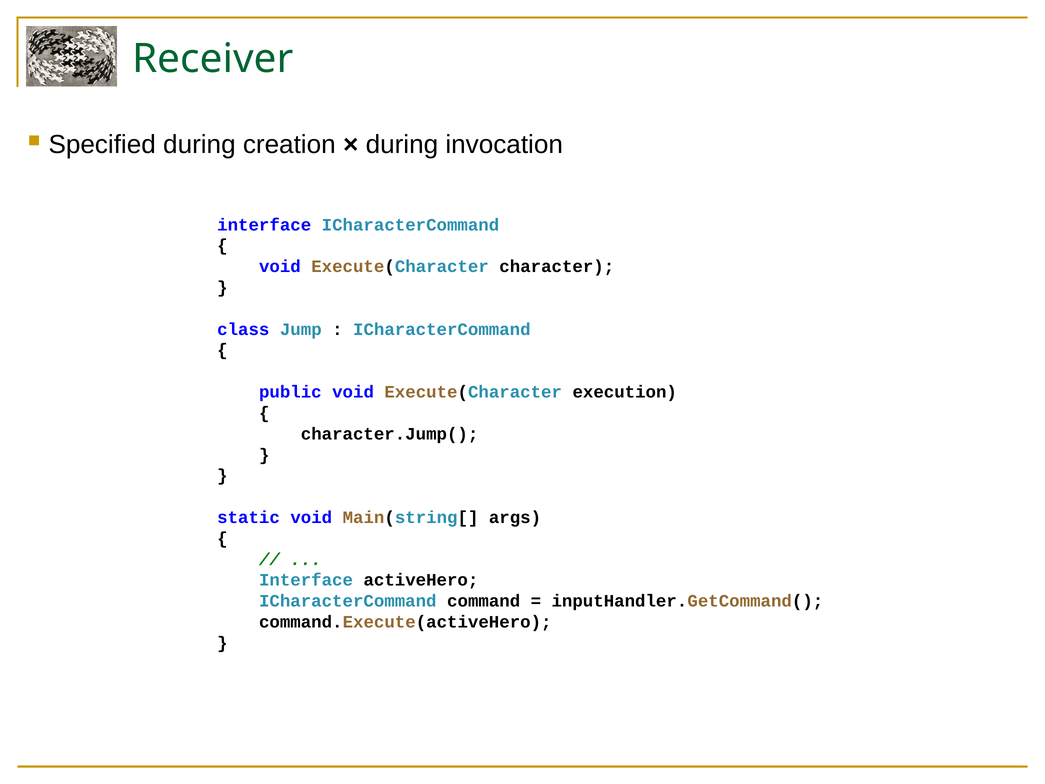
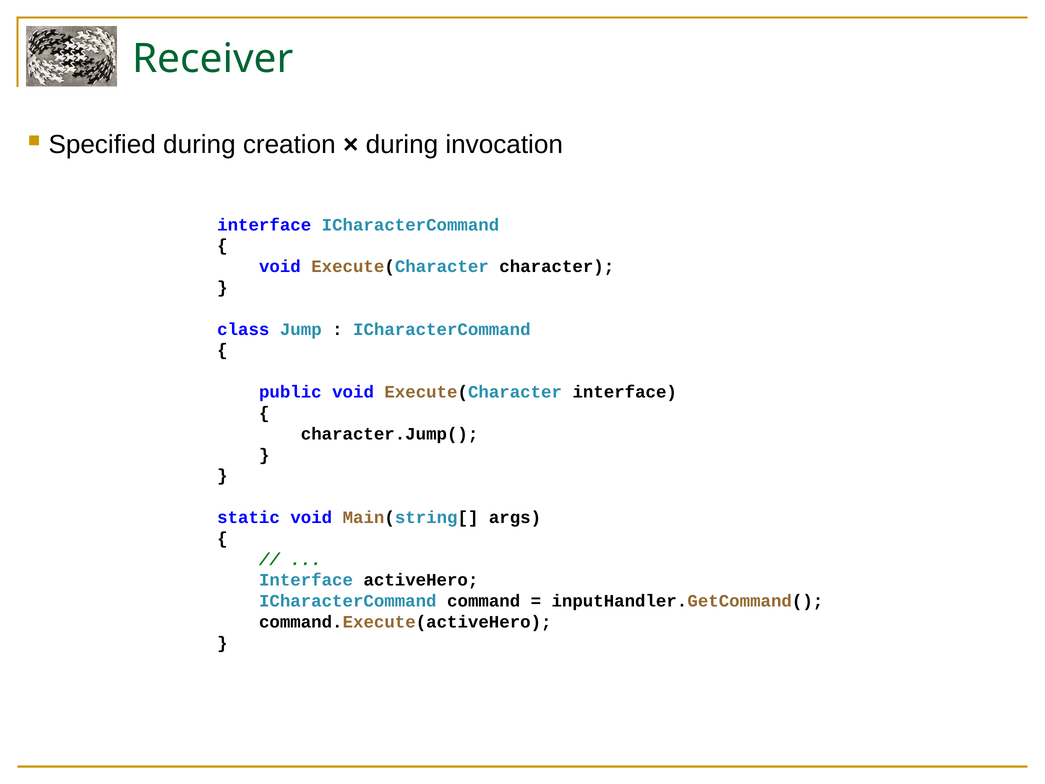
Execute(Character execution: execution -> interface
